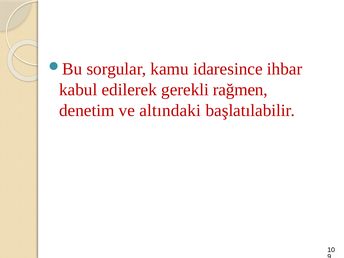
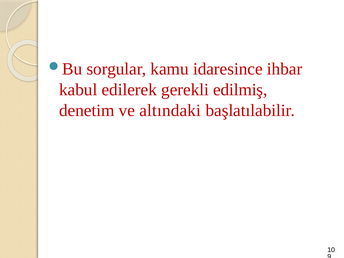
rağmen: rağmen -> edilmiş
